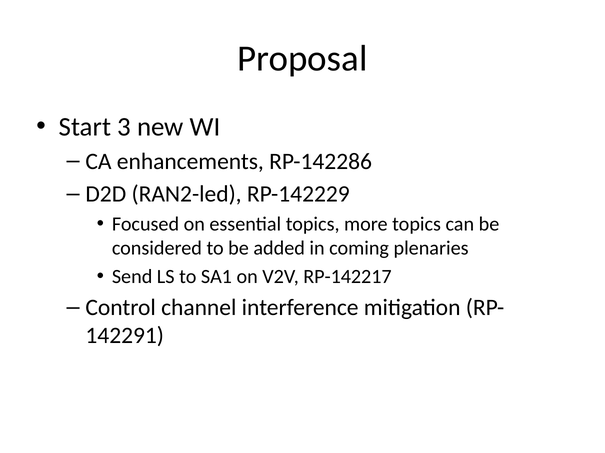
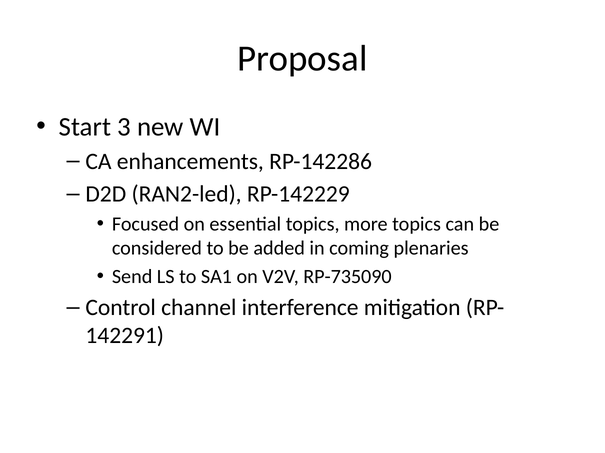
RP-142217: RP-142217 -> RP-735090
